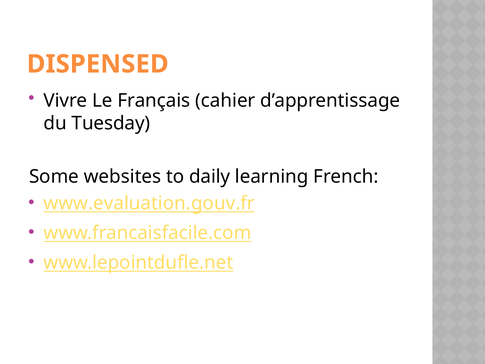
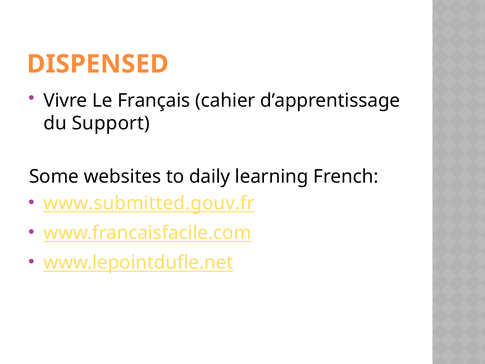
Tuesday: Tuesday -> Support
www.evaluation.gouv.fr: www.evaluation.gouv.fr -> www.submitted.gouv.fr
